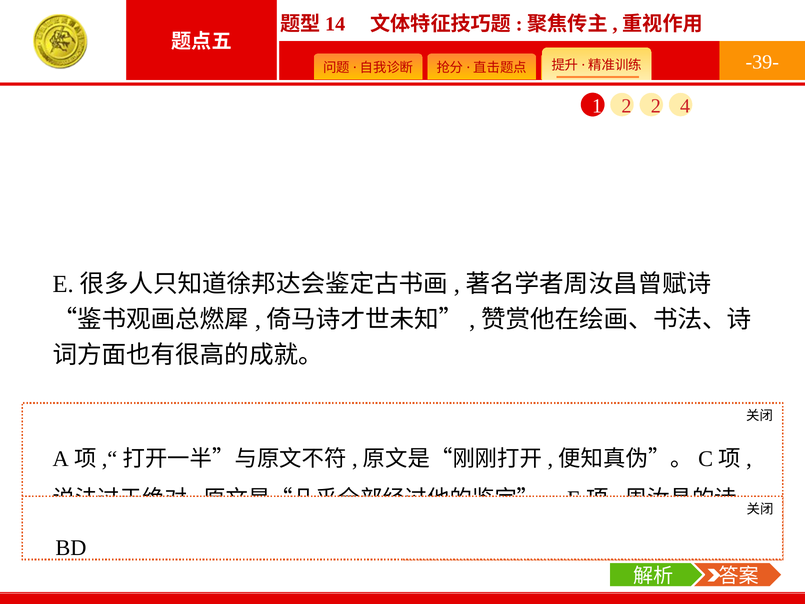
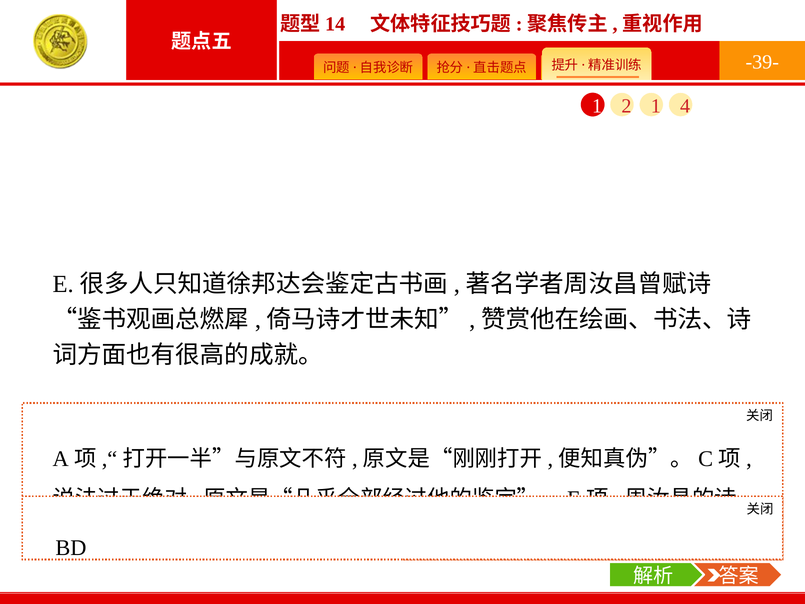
2 2: 2 -> 1
